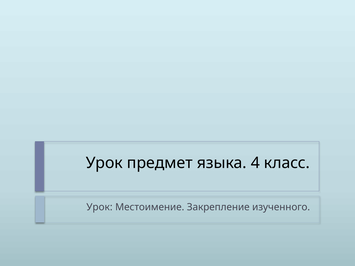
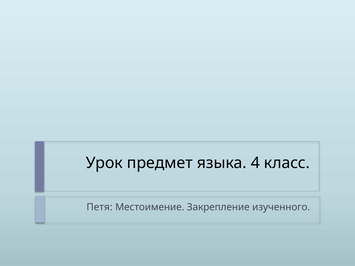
Урок at (99, 207): Урок -> Петя
